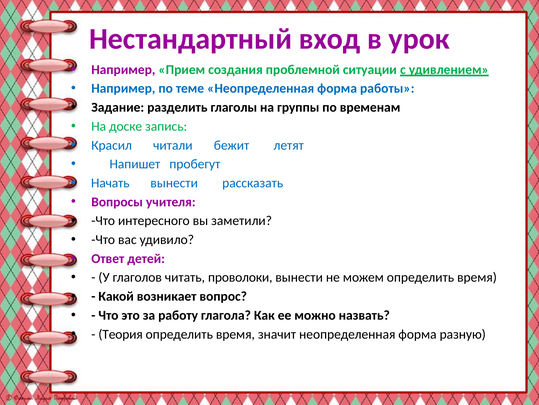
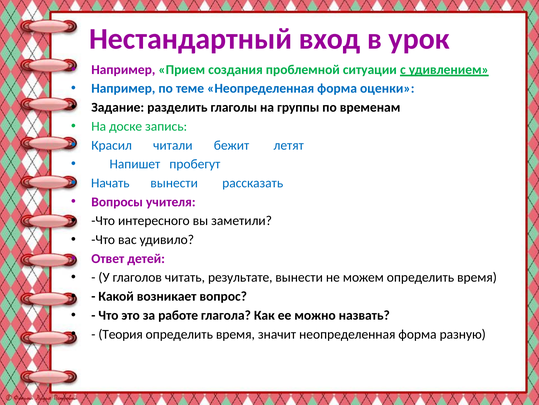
работы: работы -> оценки
проволоки: проволоки -> результате
работу: работу -> работе
